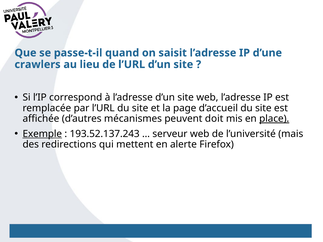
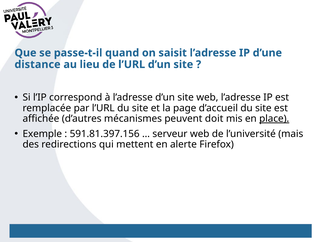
crawlers: crawlers -> distance
Exemple underline: present -> none
193.52.137.243: 193.52.137.243 -> 591.81.397.156
